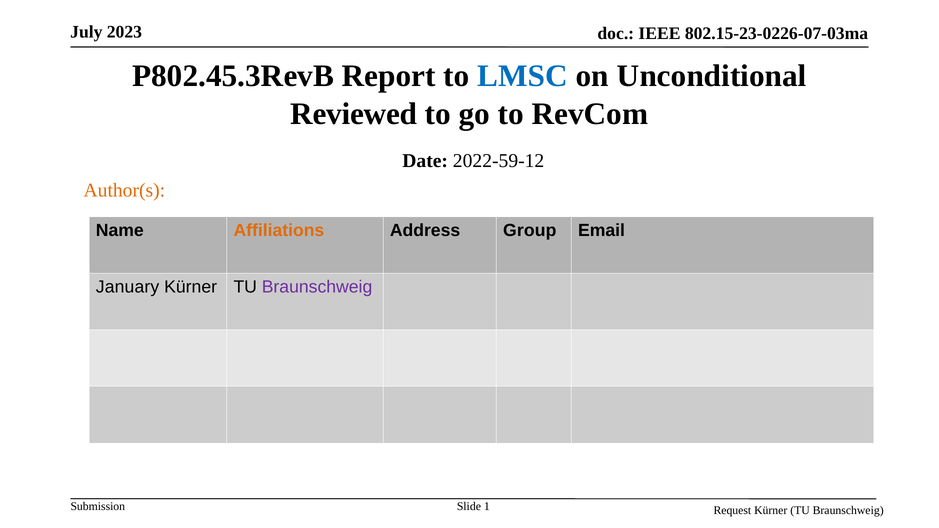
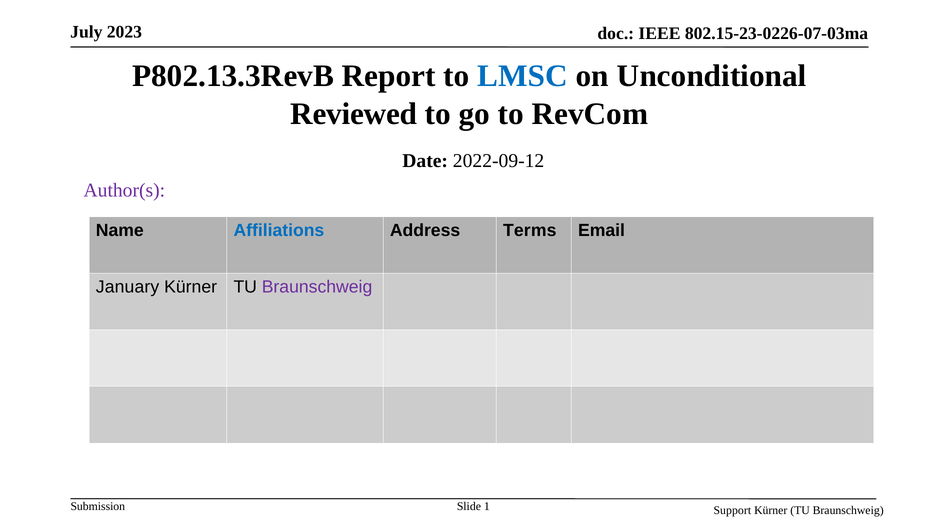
P802.45.3RevB: P802.45.3RevB -> P802.13.3RevB
2022-59-12: 2022-59-12 -> 2022-09-12
Author(s colour: orange -> purple
Affiliations colour: orange -> blue
Group: Group -> Terms
Request: Request -> Support
